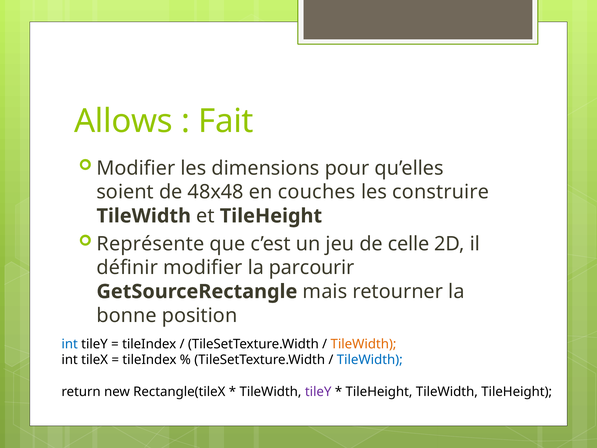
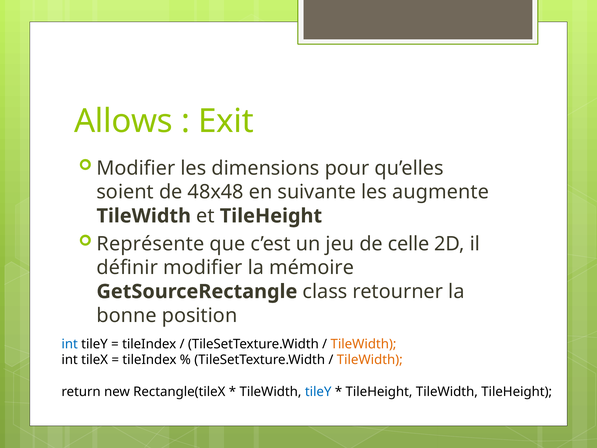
Fait: Fait -> Exit
couches: couches -> suivante
construire: construire -> augmente
parcourir: parcourir -> mémoire
mais: mais -> class
TileWidth at (370, 360) colour: blue -> orange
tileY at (318, 392) colour: purple -> blue
